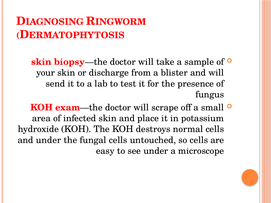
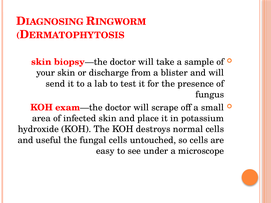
and under: under -> useful
